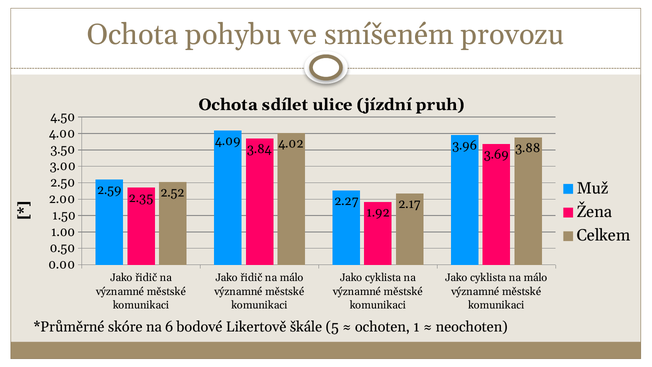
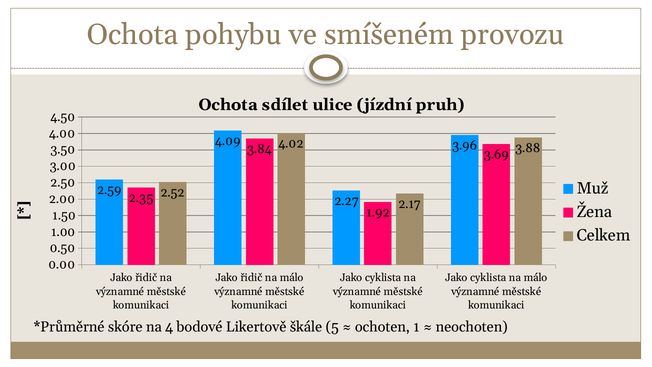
6: 6 -> 4
